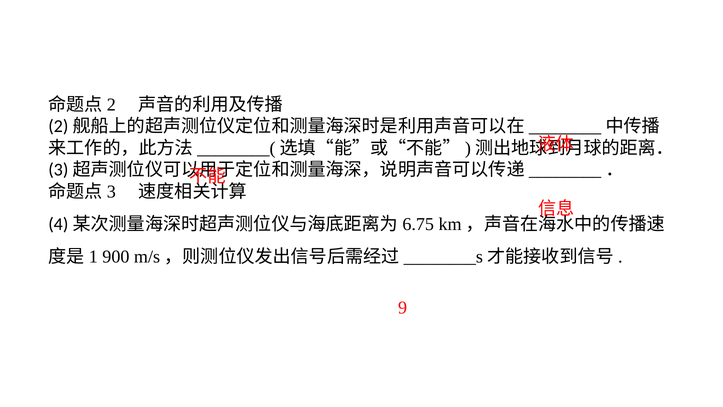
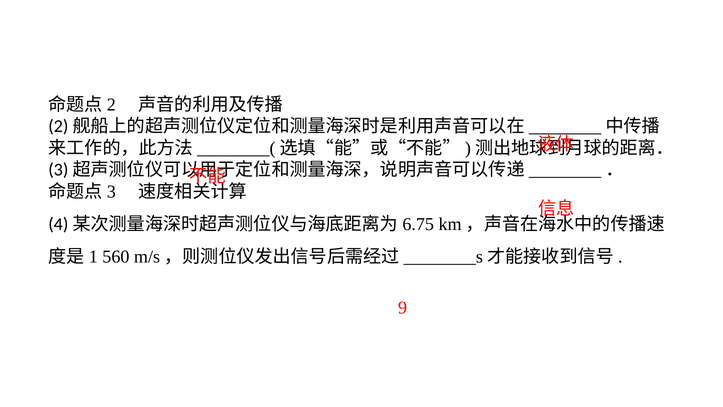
900: 900 -> 560
